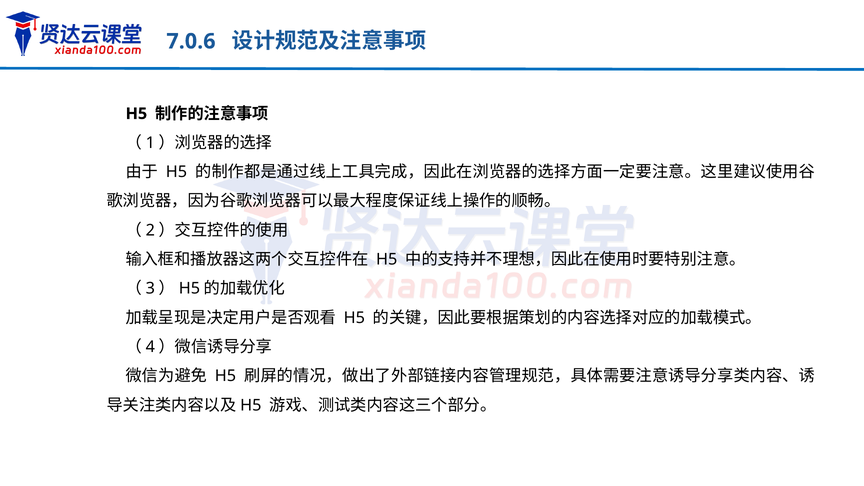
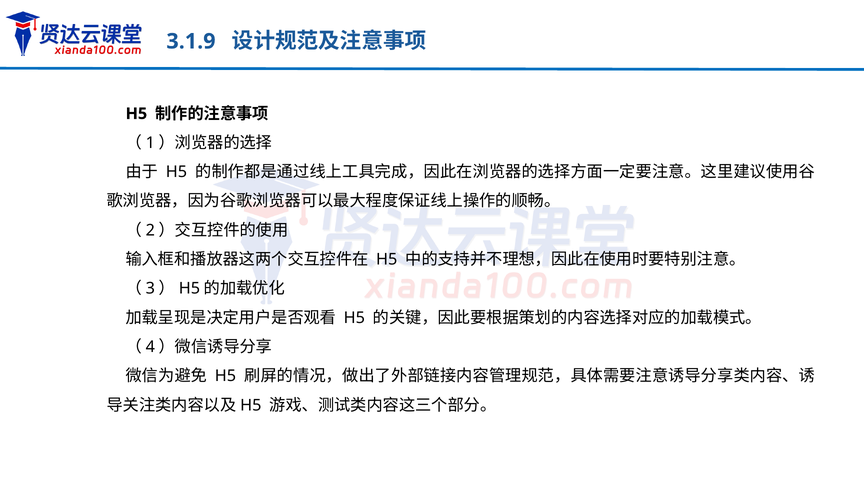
7.0.6: 7.0.6 -> 3.1.9
